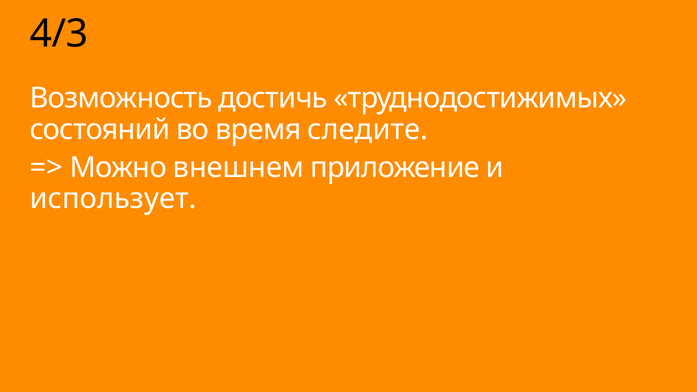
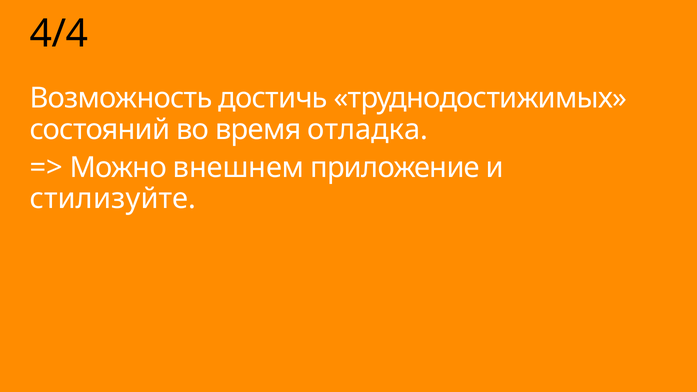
4/3: 4/3 -> 4/4
следите: следите -> отладка
использует: использует -> стилизуйте
